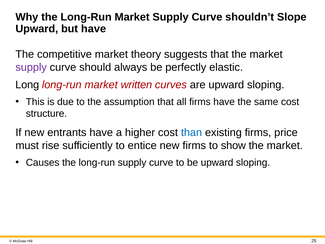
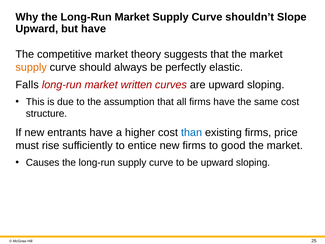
supply at (31, 67) colour: purple -> orange
Long: Long -> Falls
show: show -> good
